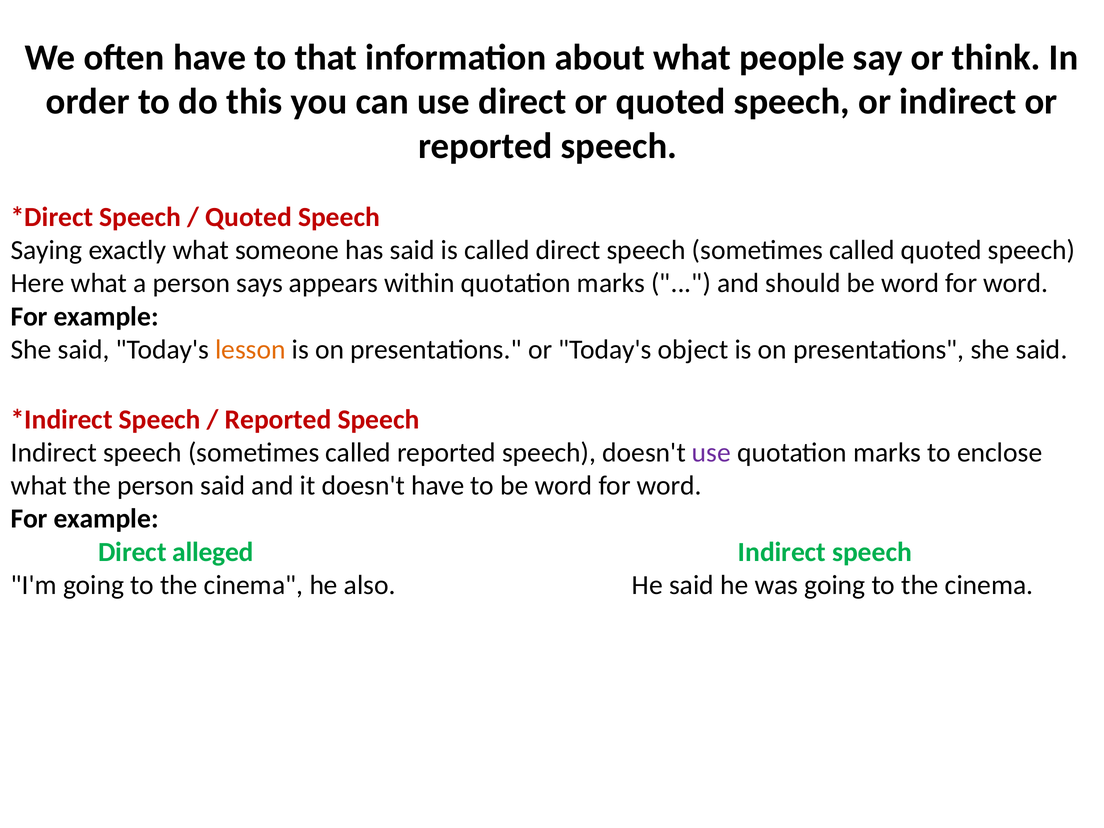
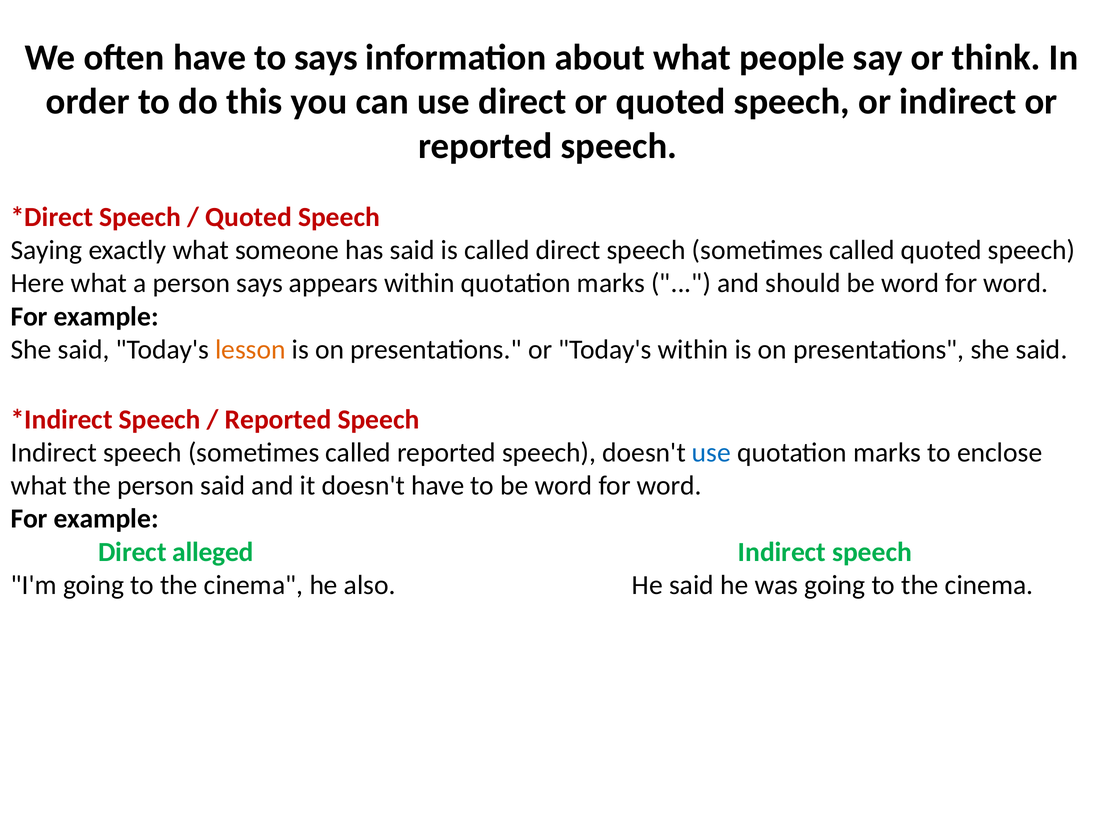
to that: that -> says
Today's object: object -> within
use at (711, 453) colour: purple -> blue
